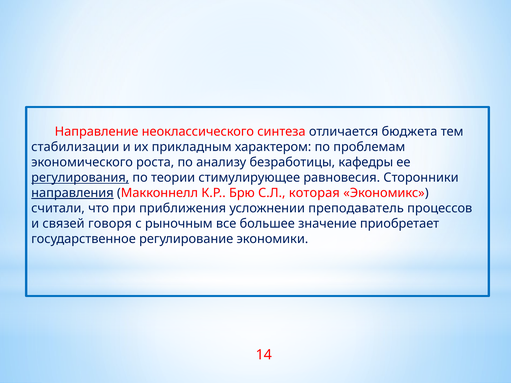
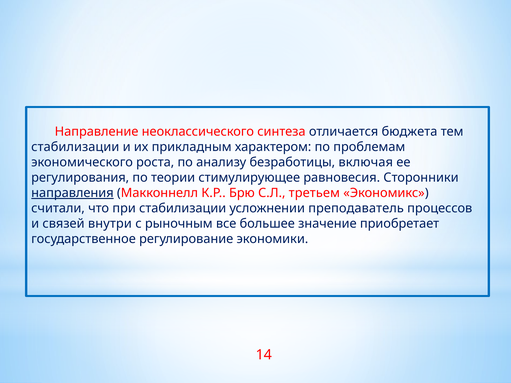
кафедры: кафедры -> включая
регулирования underline: present -> none
которая: которая -> третьем
при приближения: приближения -> стабилизации
говоря: говоря -> внутри
